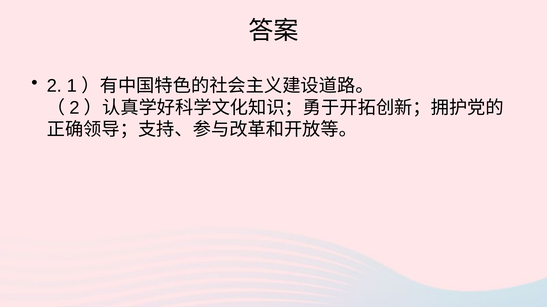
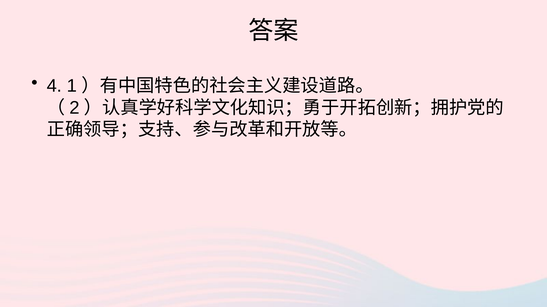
2 at (54, 86): 2 -> 4
